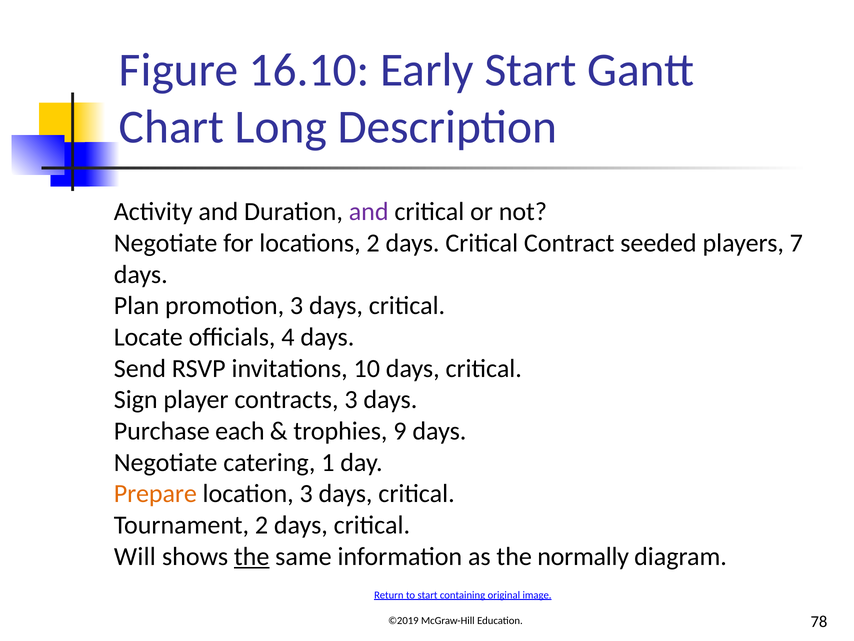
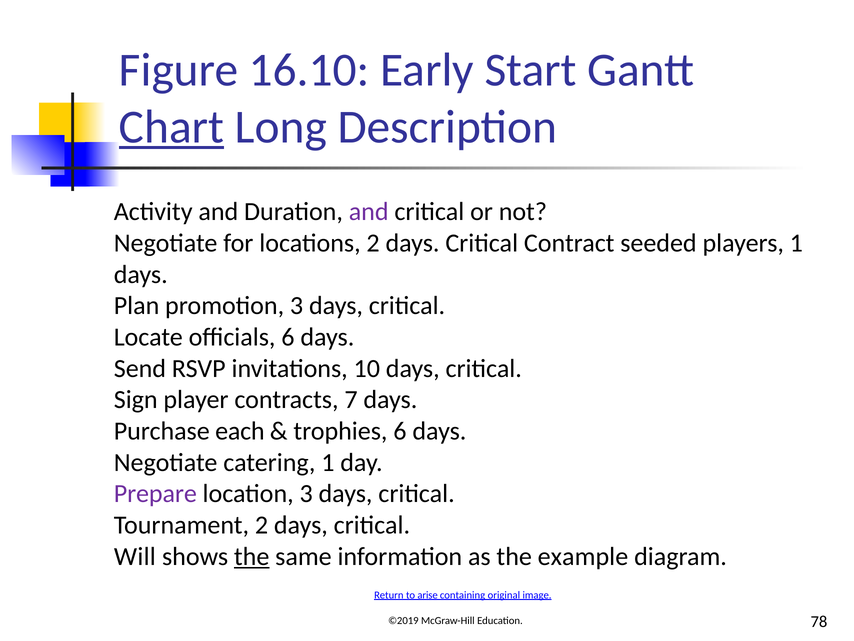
Chart underline: none -> present
players 7: 7 -> 1
officials 4: 4 -> 6
contracts 3: 3 -> 7
trophies 9: 9 -> 6
Prepare colour: orange -> purple
normally: normally -> example
to start: start -> arise
